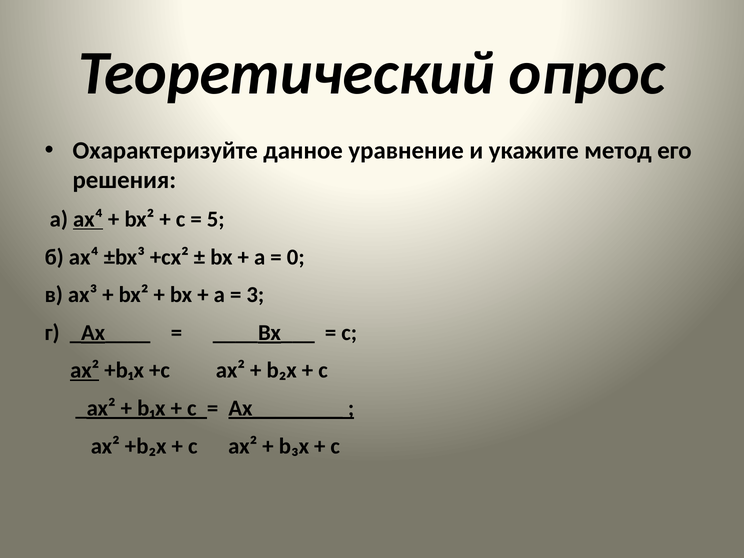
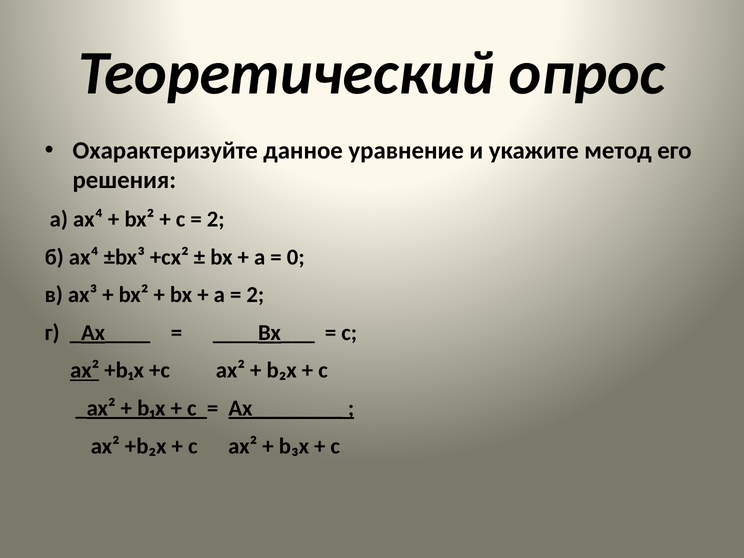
ах⁴ at (88, 219) underline: present -> none
5 at (216, 219): 5 -> 2
3 at (255, 295): 3 -> 2
